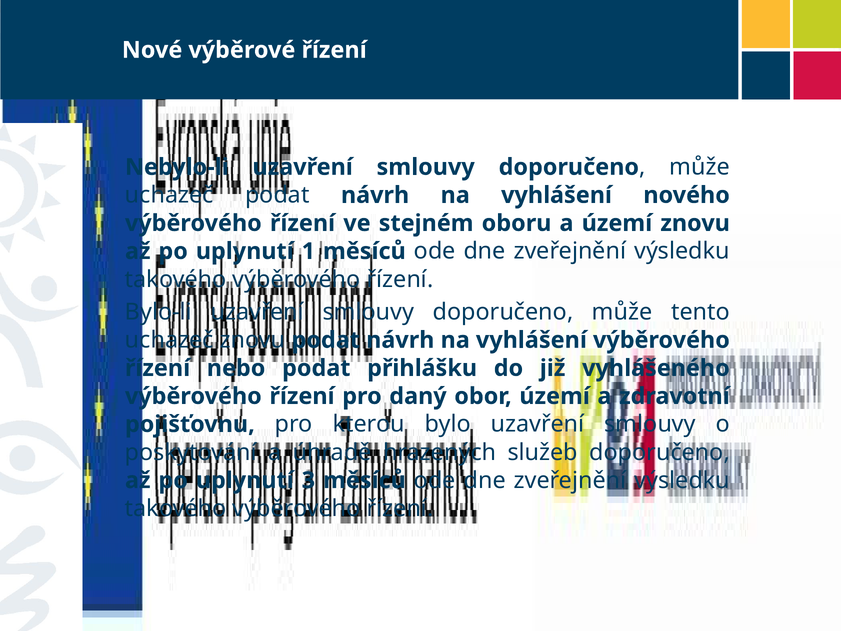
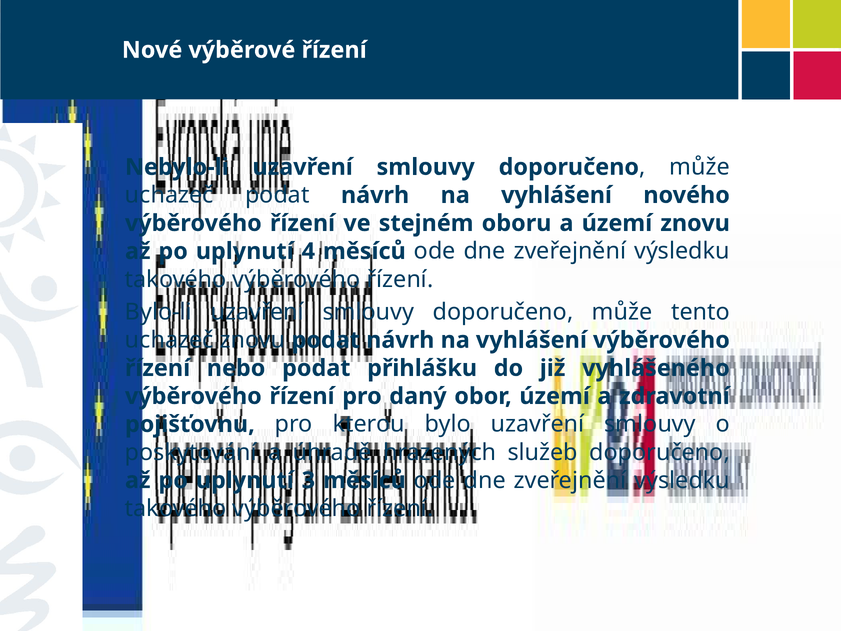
1: 1 -> 4
